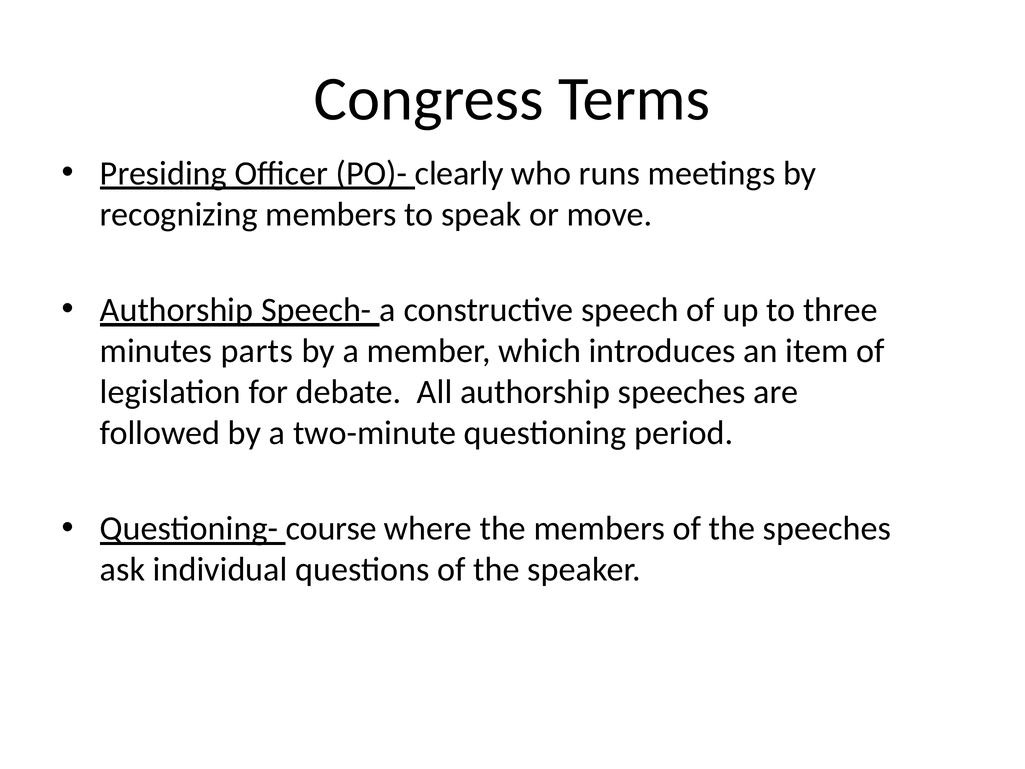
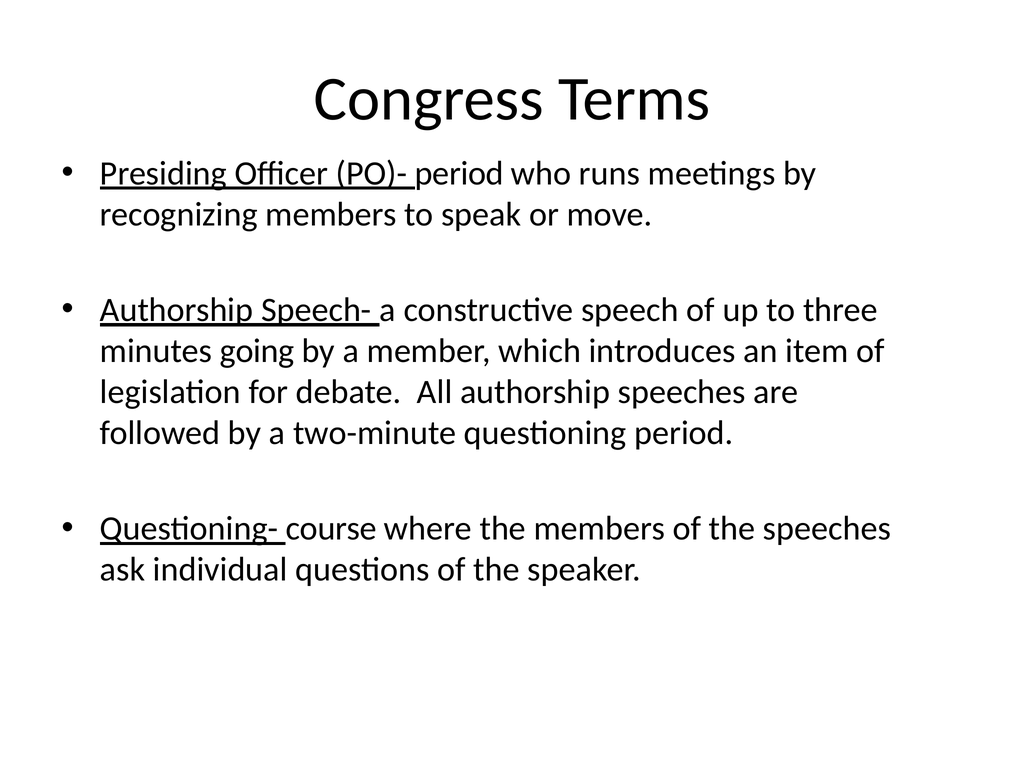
PO)- clearly: clearly -> period
parts: parts -> going
